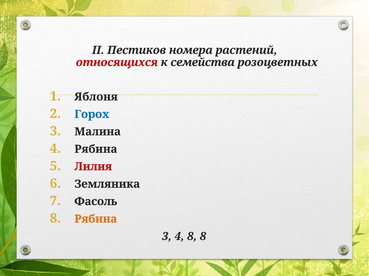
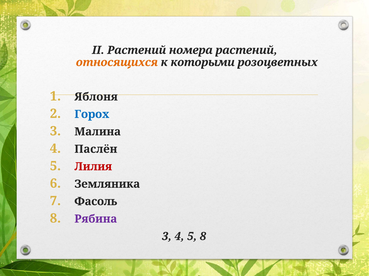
II Пестиков: Пестиков -> Растений
относящихся colour: red -> orange
семейства: семейства -> которыми
4 Рябина: Рябина -> Паслён
Рябина at (96, 219) colour: orange -> purple
4 8: 8 -> 5
